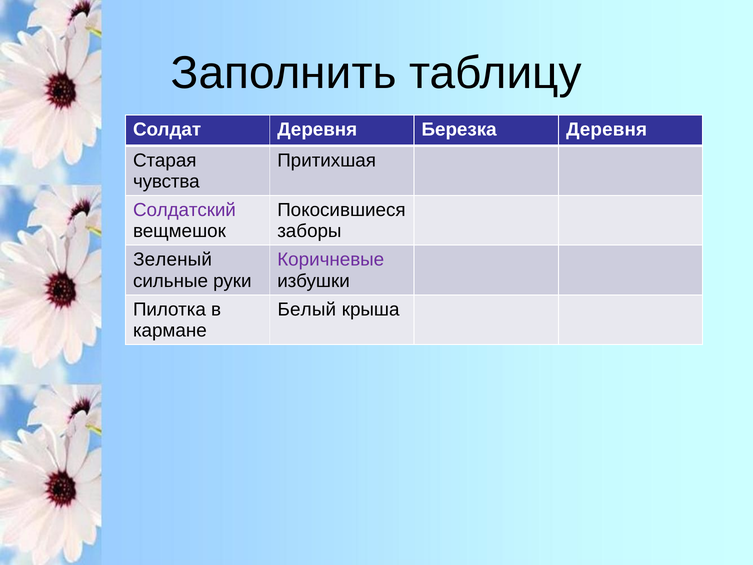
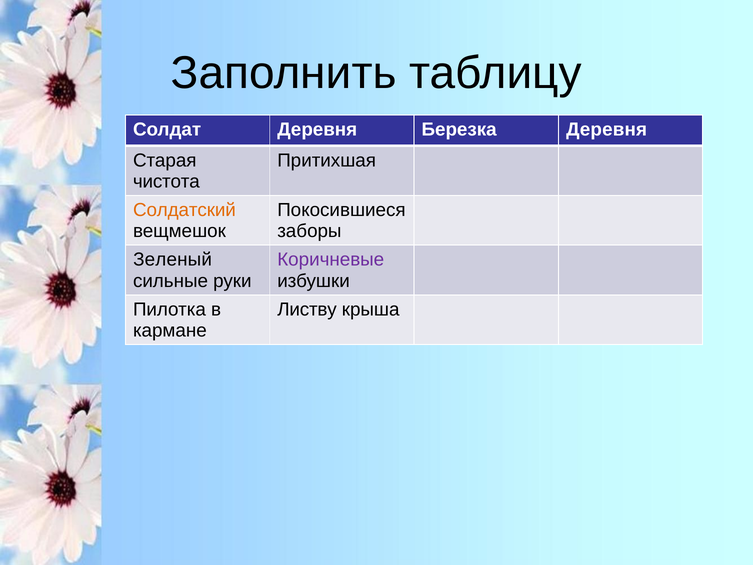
чувства: чувства -> чистота
Солдатский colour: purple -> orange
Белый: Белый -> Листву
